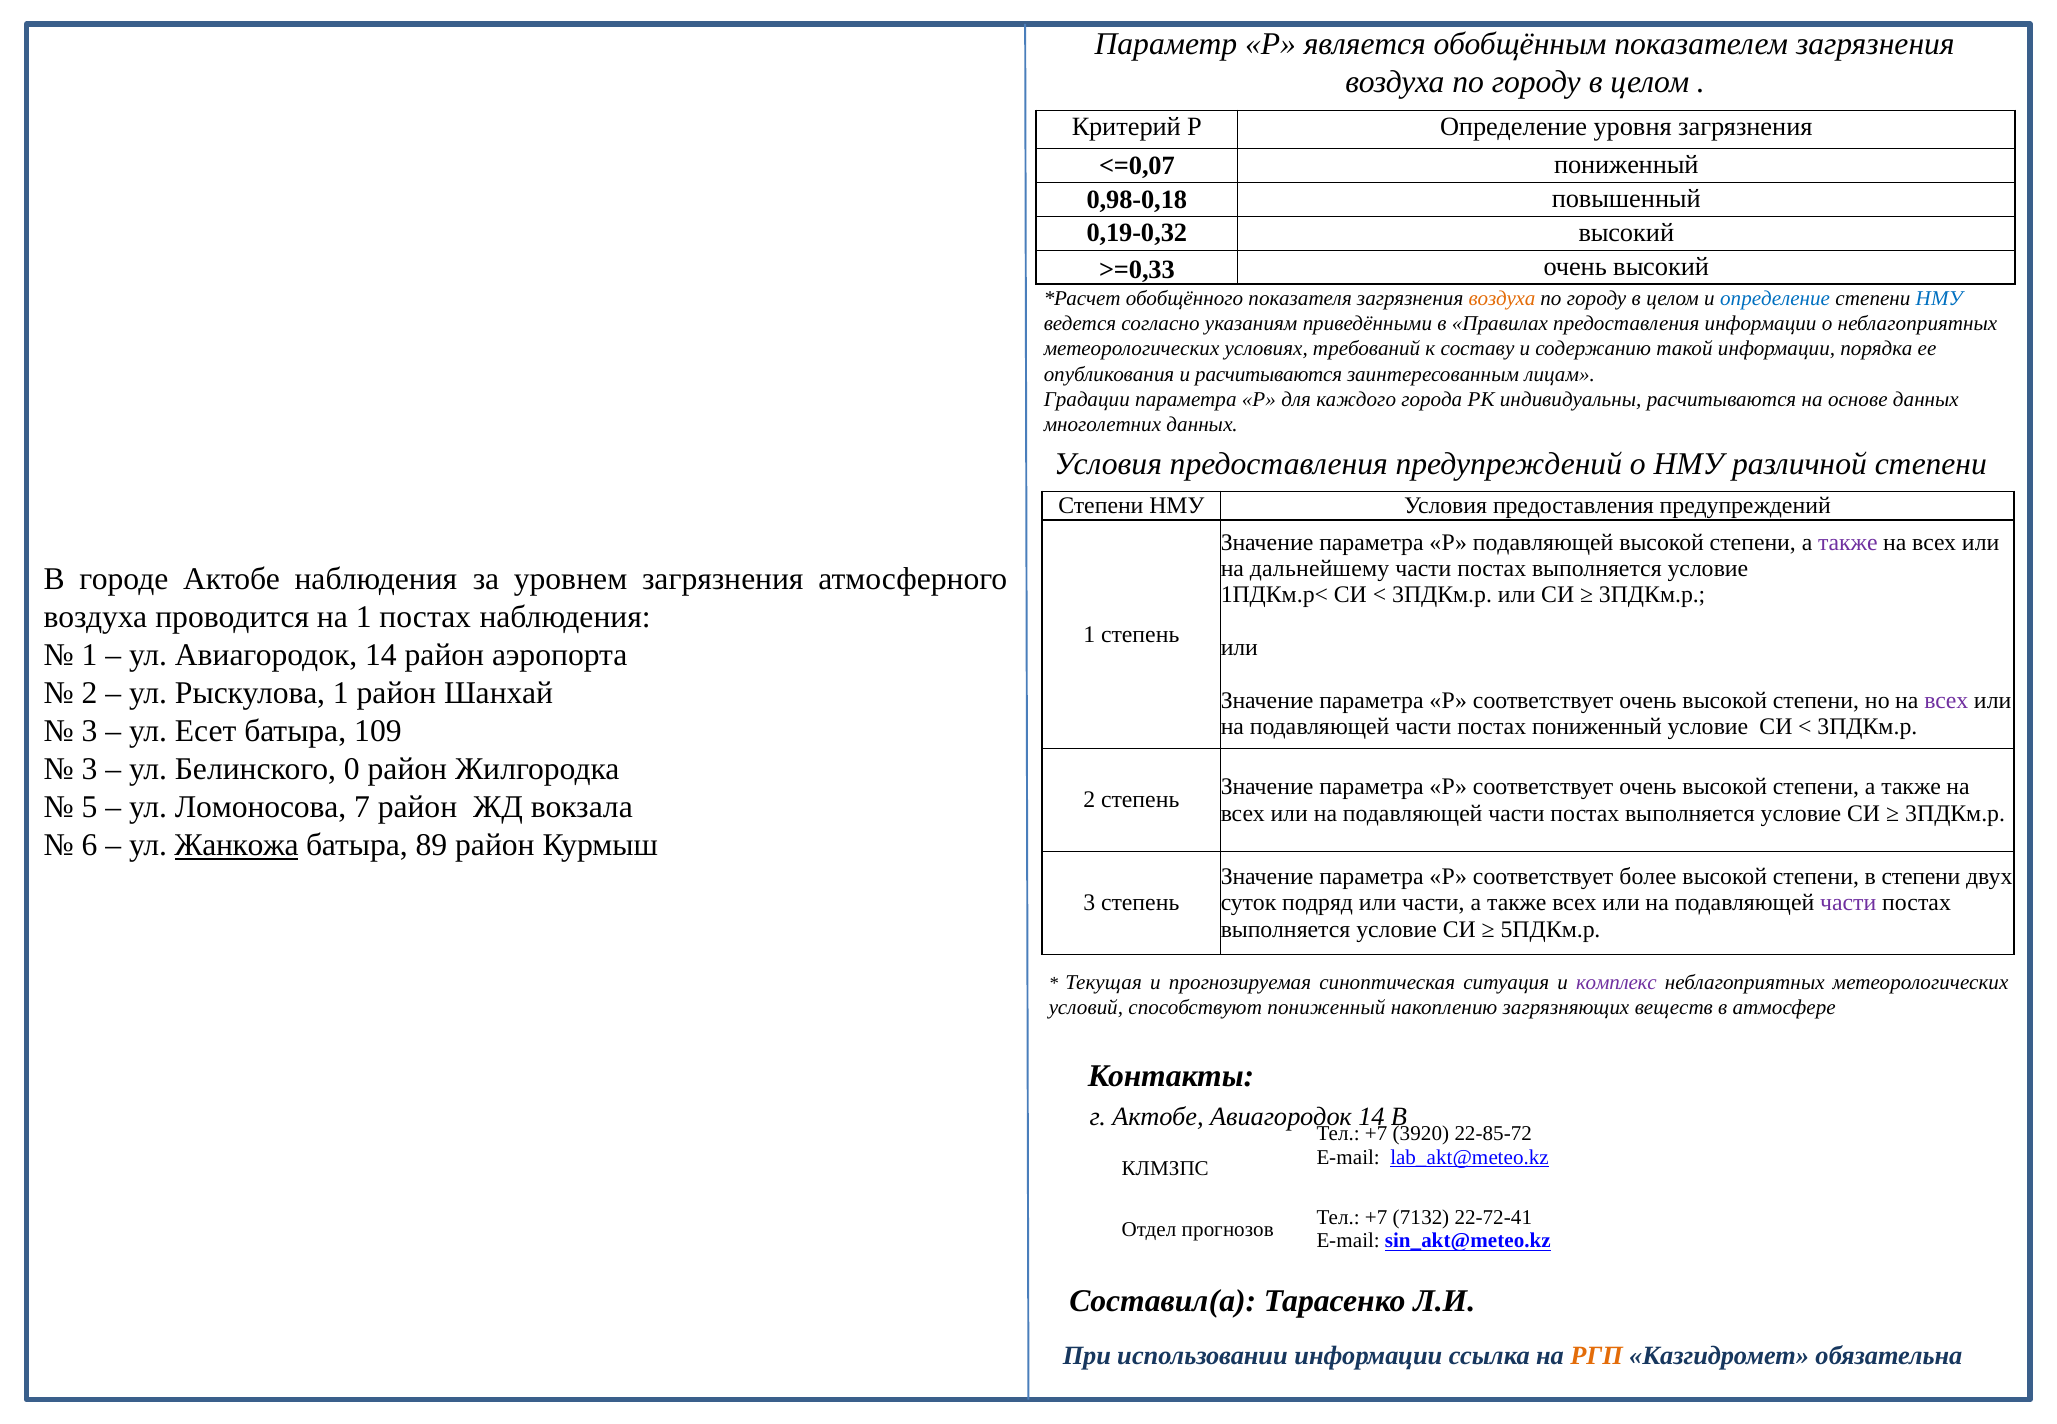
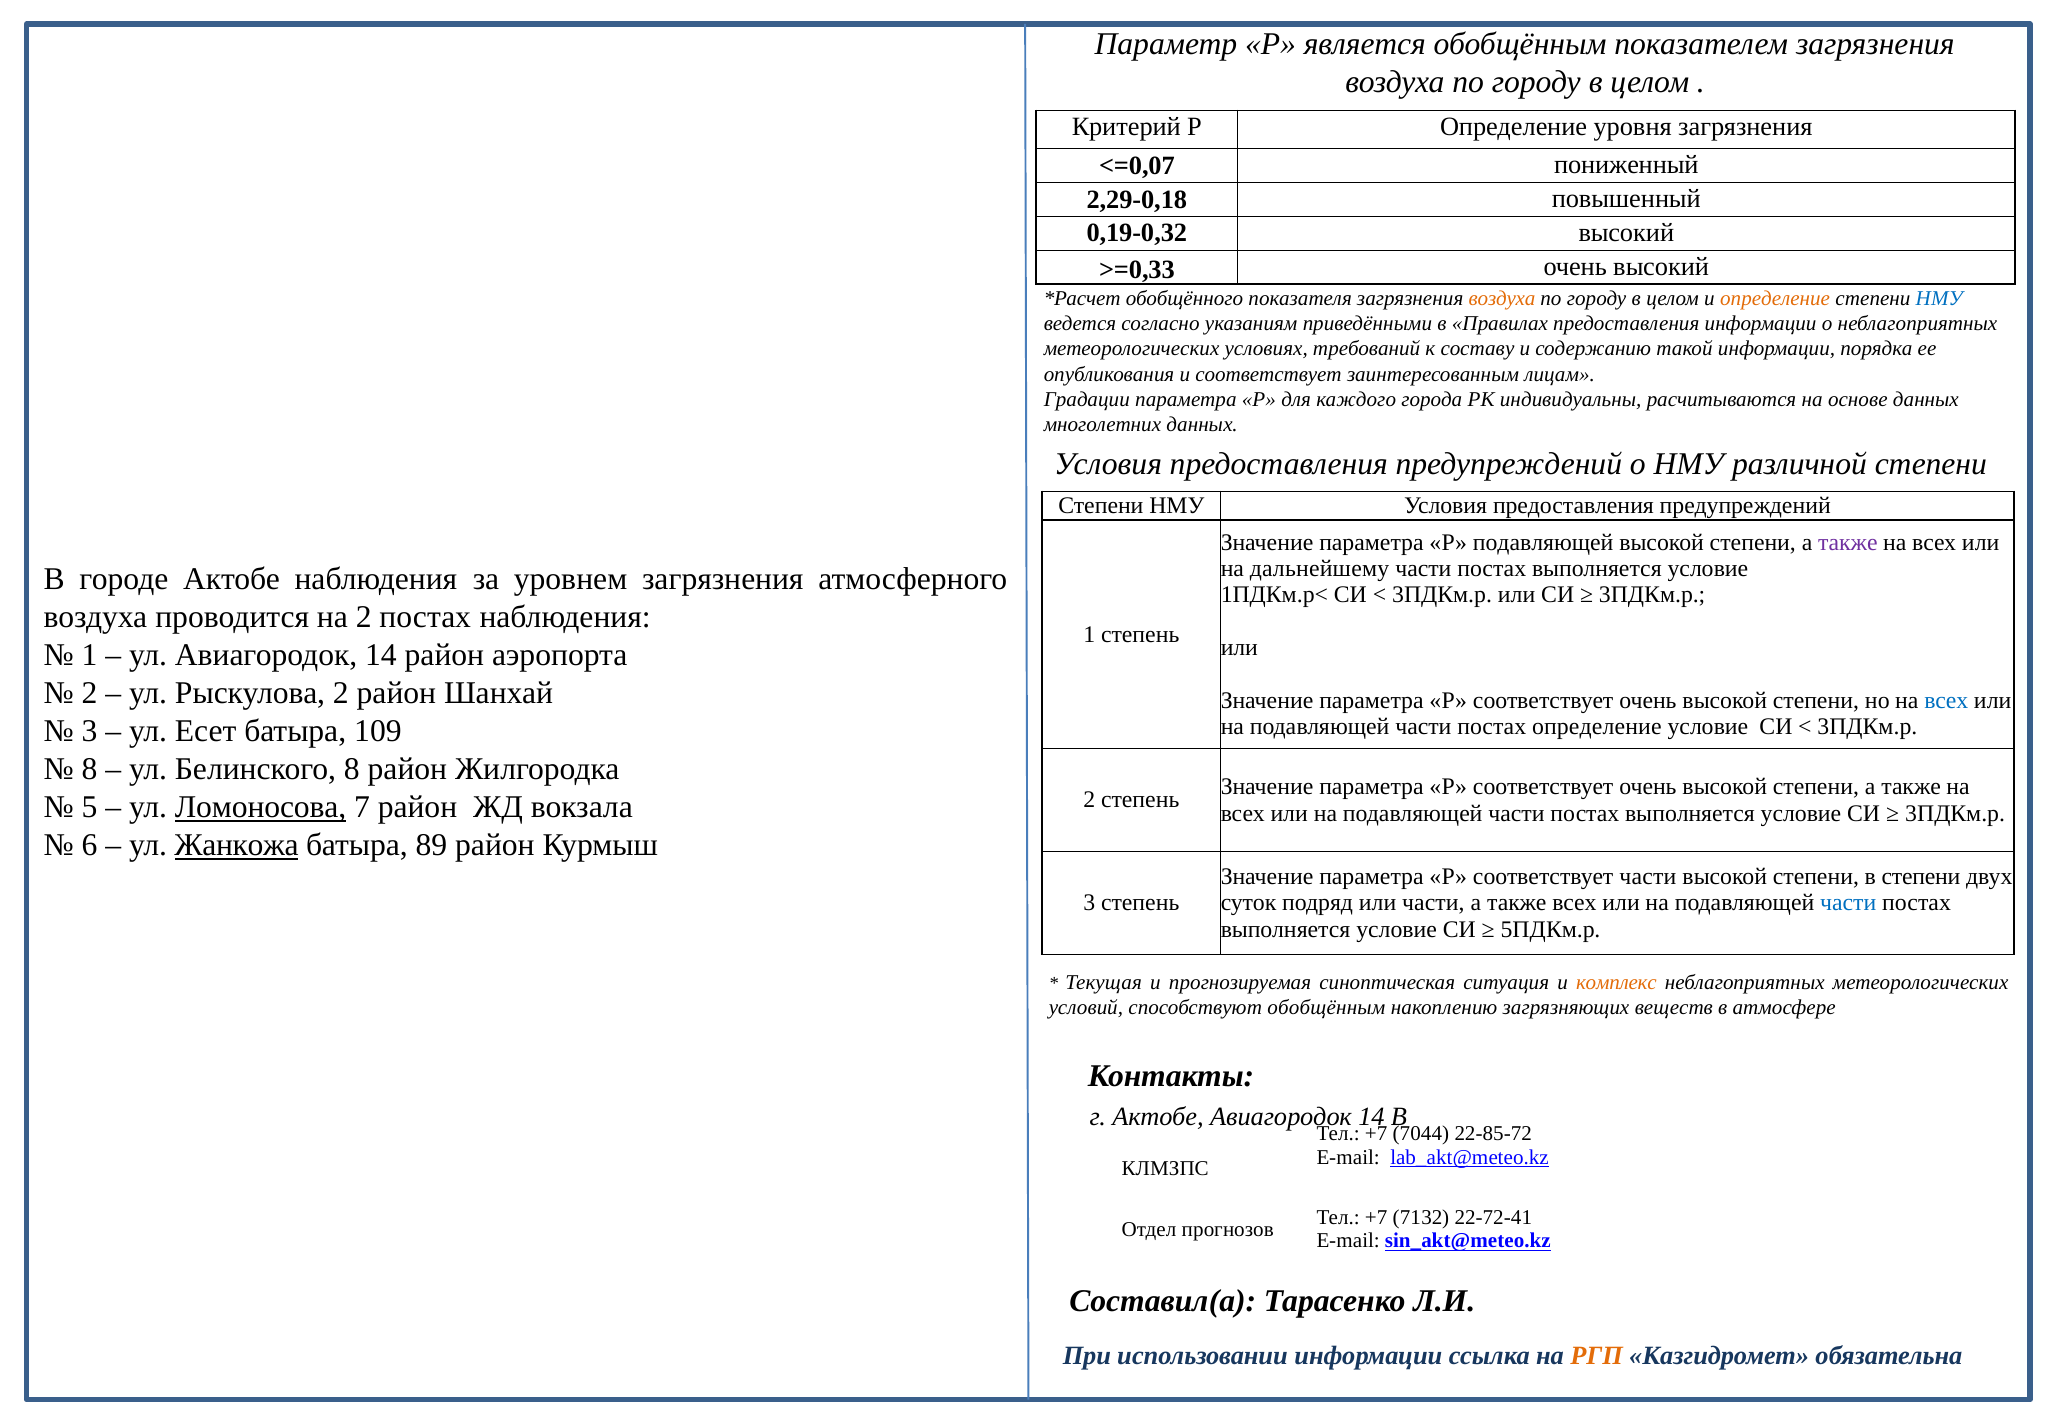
0,98-0,18: 0,98-0,18 -> 2,29-0,18
определение at (1775, 298) colour: blue -> orange
и расчитываются: расчитываются -> соответствует
на 1: 1 -> 2
Рыскулова 1: 1 -> 2
всех at (1946, 700) colour: purple -> blue
постах пониженный: пониженный -> определение
3 at (90, 769): 3 -> 8
Белинского 0: 0 -> 8
Ломоносова underline: none -> present
соответствует более: более -> части
части at (1848, 903) colour: purple -> blue
комплекс colour: purple -> orange
способствуют пониженный: пониженный -> обобщённым
3920: 3920 -> 7044
